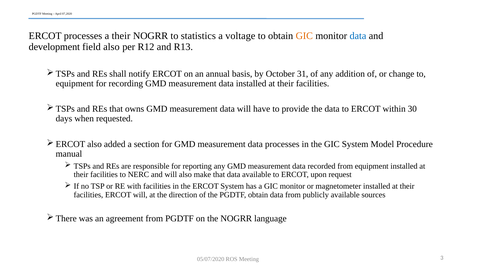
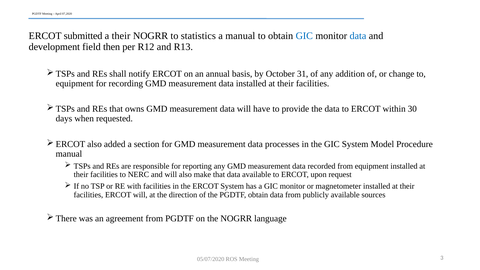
ERCOT processes: processes -> submitted
a voltage: voltage -> manual
GIC at (304, 36) colour: orange -> blue
field also: also -> then
